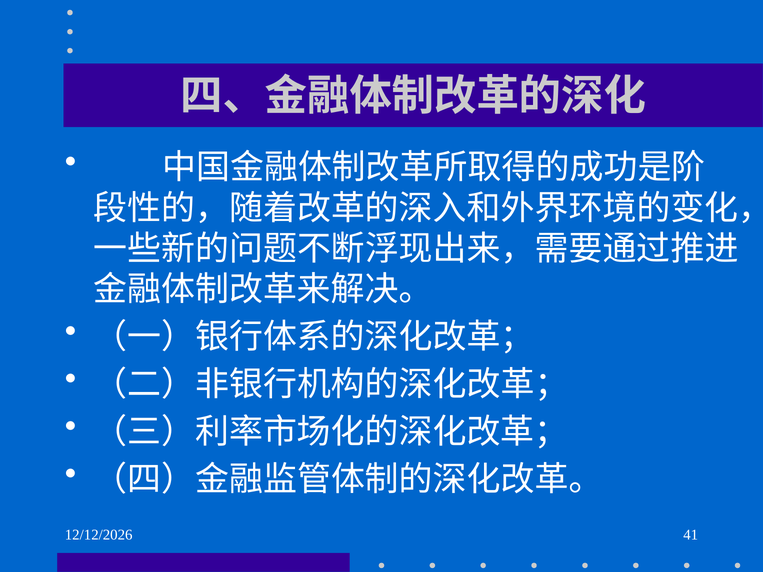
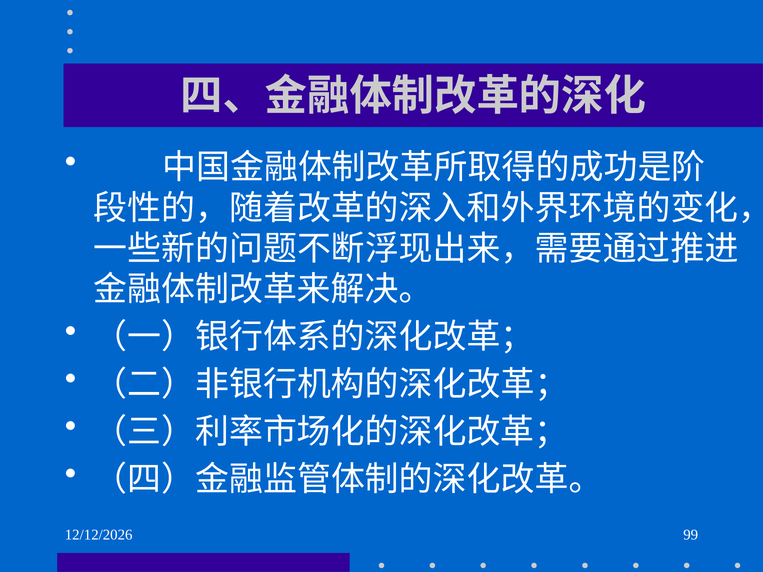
41: 41 -> 99
